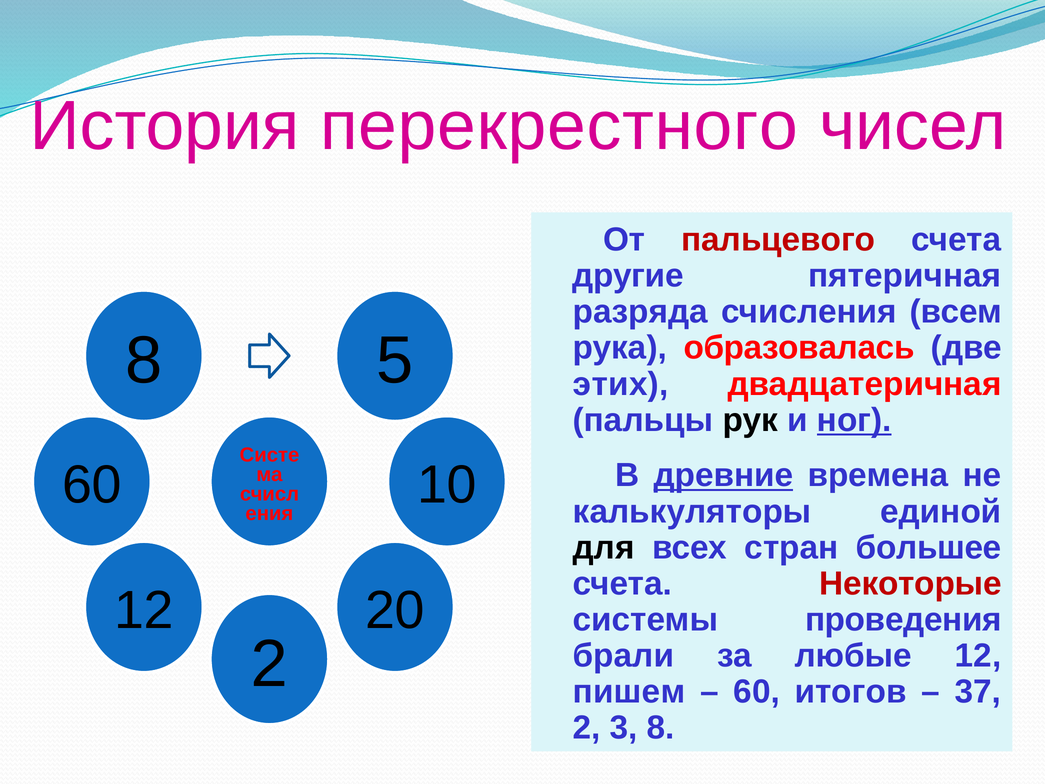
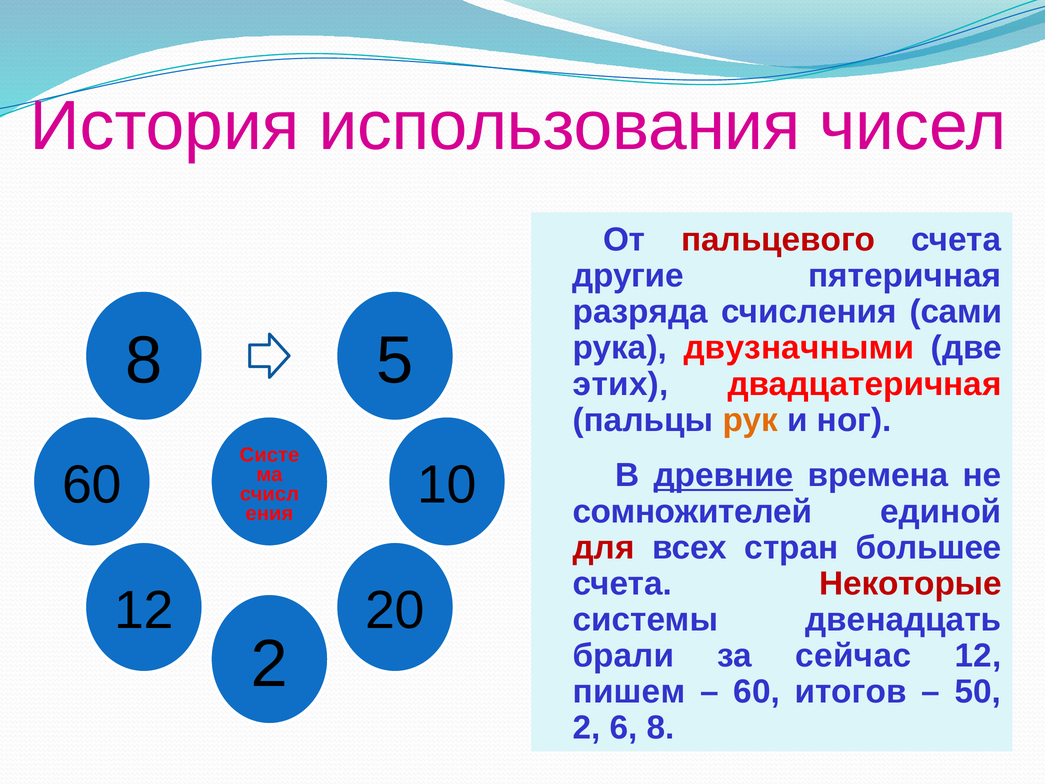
перекрестного: перекрестного -> использования
всем: всем -> сами
образовалась: образовалась -> двузначными
рук colour: black -> orange
ног underline: present -> none
калькуляторы: калькуляторы -> сомножителей
для colour: black -> red
проведения: проведения -> двенадцать
любые: любые -> сейчас
37: 37 -> 50
3: 3 -> 6
